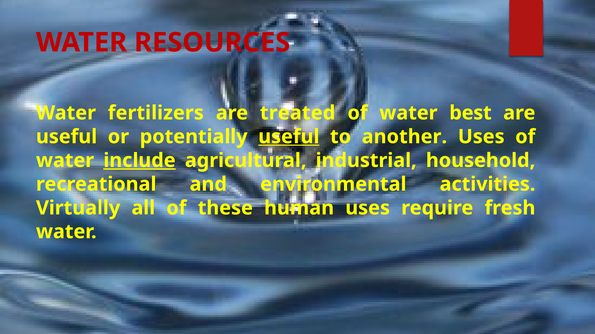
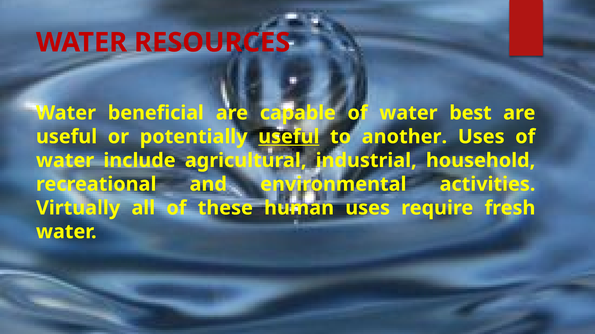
fertilizers: fertilizers -> beneficial
treated: treated -> capable
include underline: present -> none
